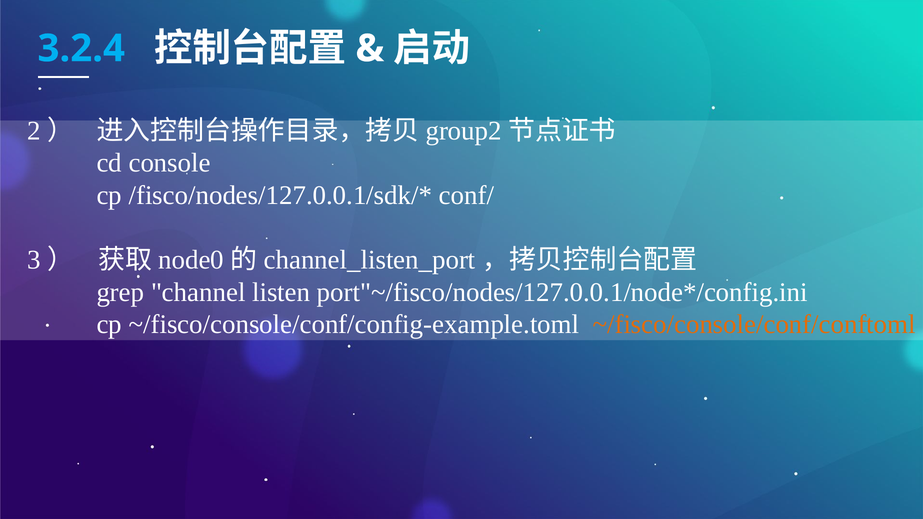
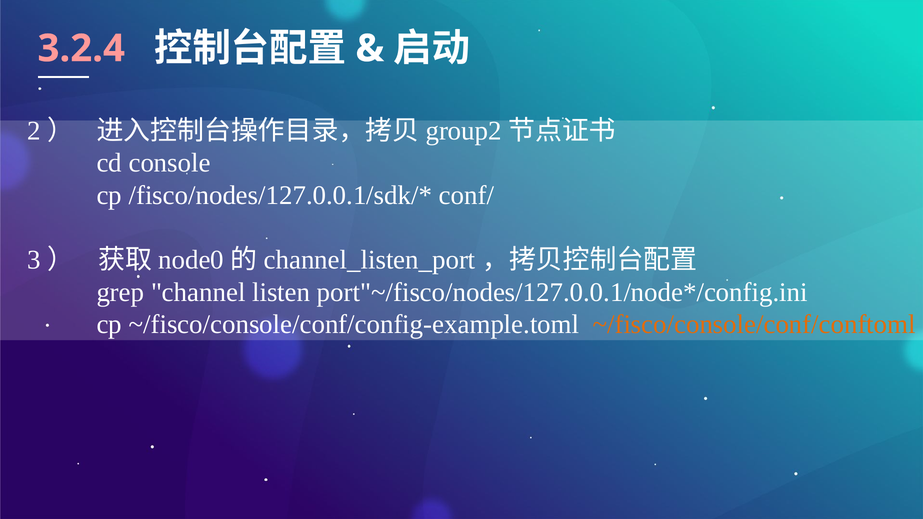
3.2.4 colour: light blue -> pink
